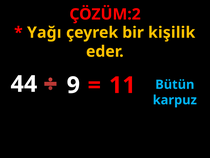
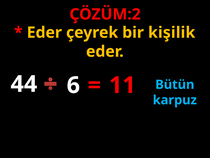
Yağı at (44, 32): Yağı -> Eder
9: 9 -> 6
